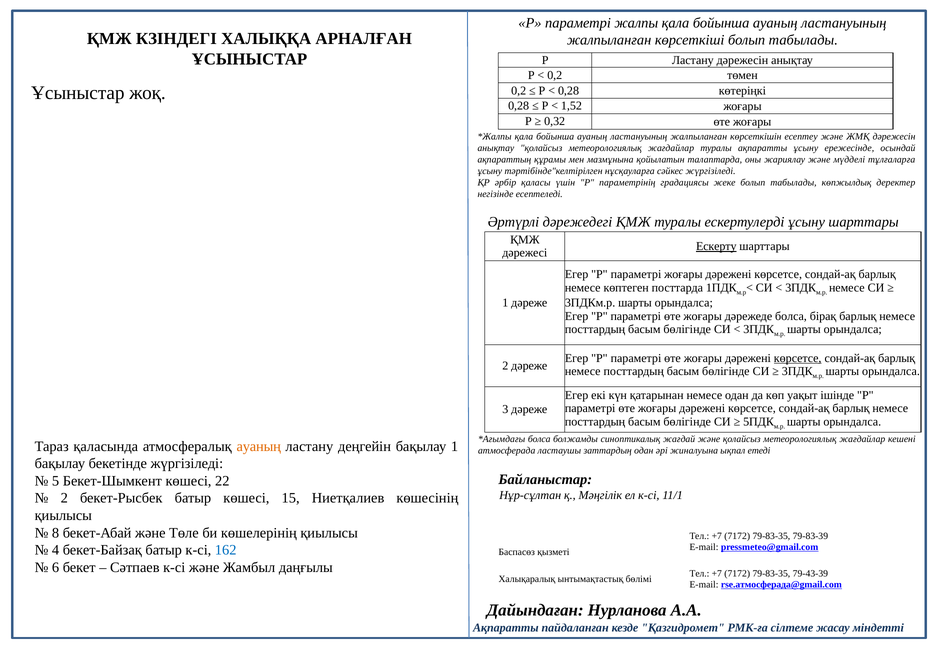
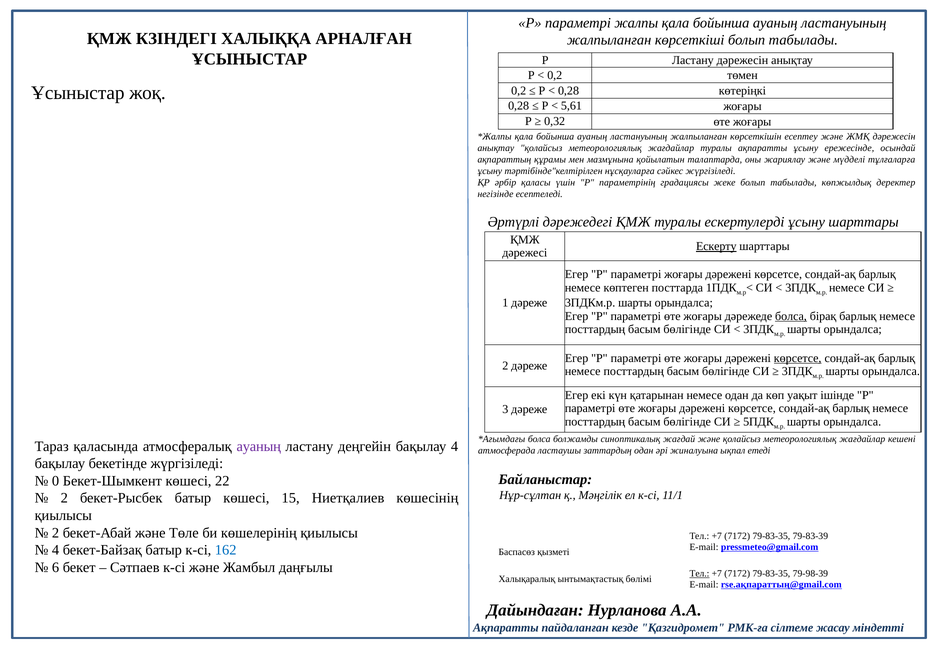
1,52: 1,52 -> 5,61
болса at (791, 316) underline: none -> present
ауаның at (259, 447) colour: orange -> purple
бақылау 1: 1 -> 4
5: 5 -> 0
8 at (56, 533): 8 -> 2
Тел at (699, 574) underline: none -> present
79-43-39: 79-43-39 -> 79-98-39
rse.атмосферада@gmail.com: rse.атмосферада@gmail.com -> rse.ақпараттың@gmail.com
